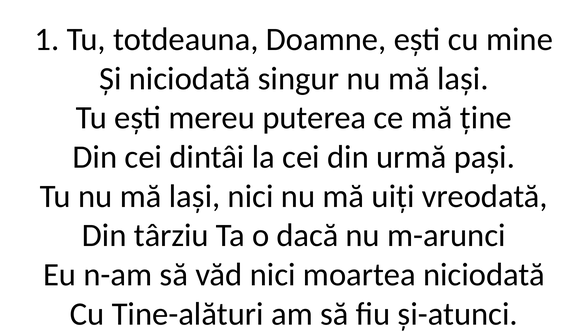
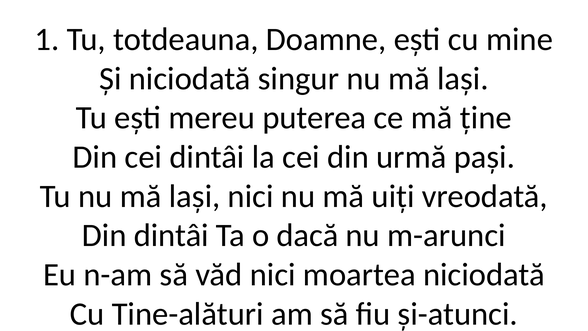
Din târziu: târziu -> dintâi
